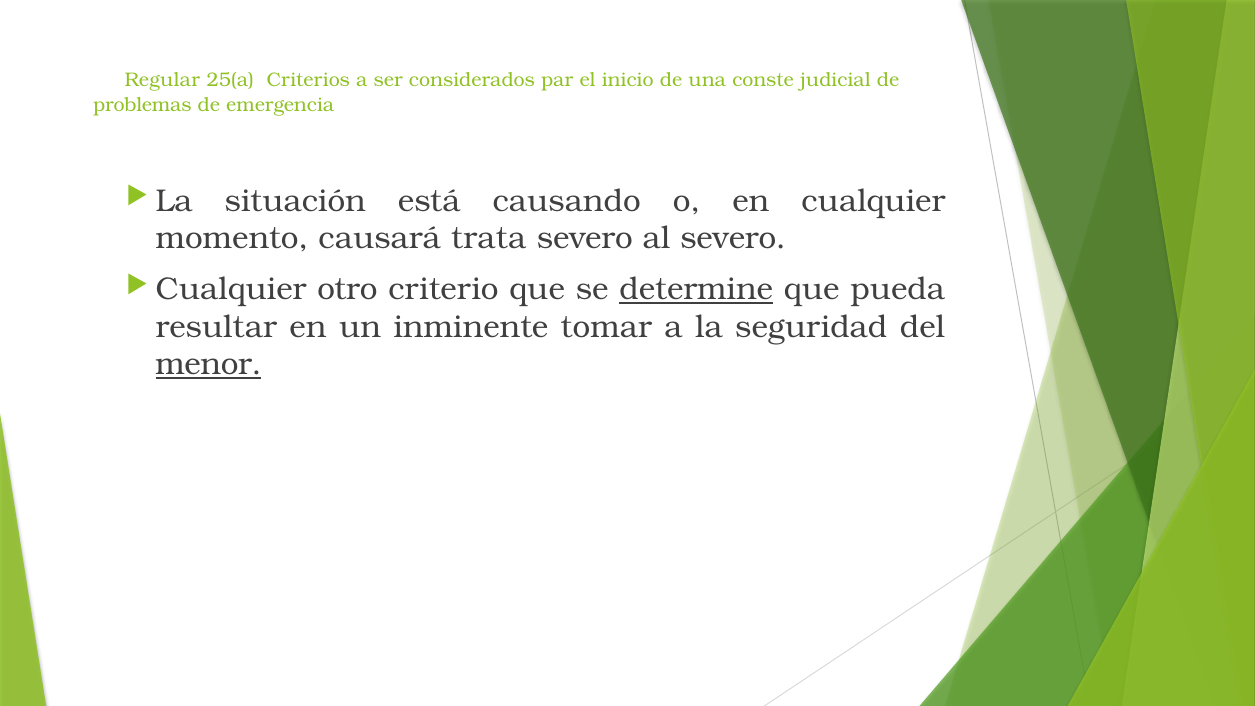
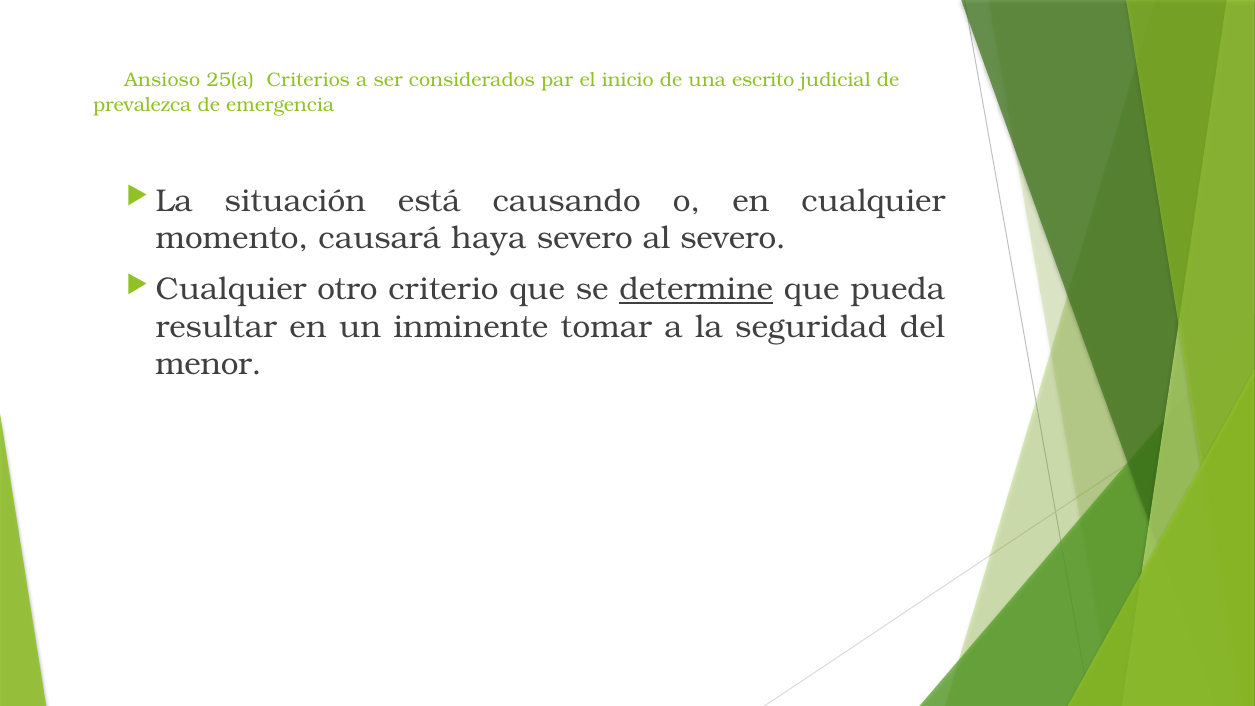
Regular: Regular -> Ansioso
conste: conste -> escrito
problemas: problemas -> prevalezca
trata: trata -> haya
menor underline: present -> none
